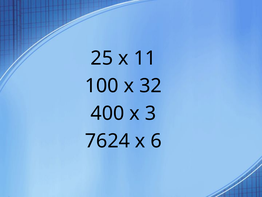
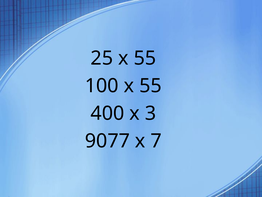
25 x 11: 11 -> 55
100 x 32: 32 -> 55
7624: 7624 -> 9077
6: 6 -> 7
